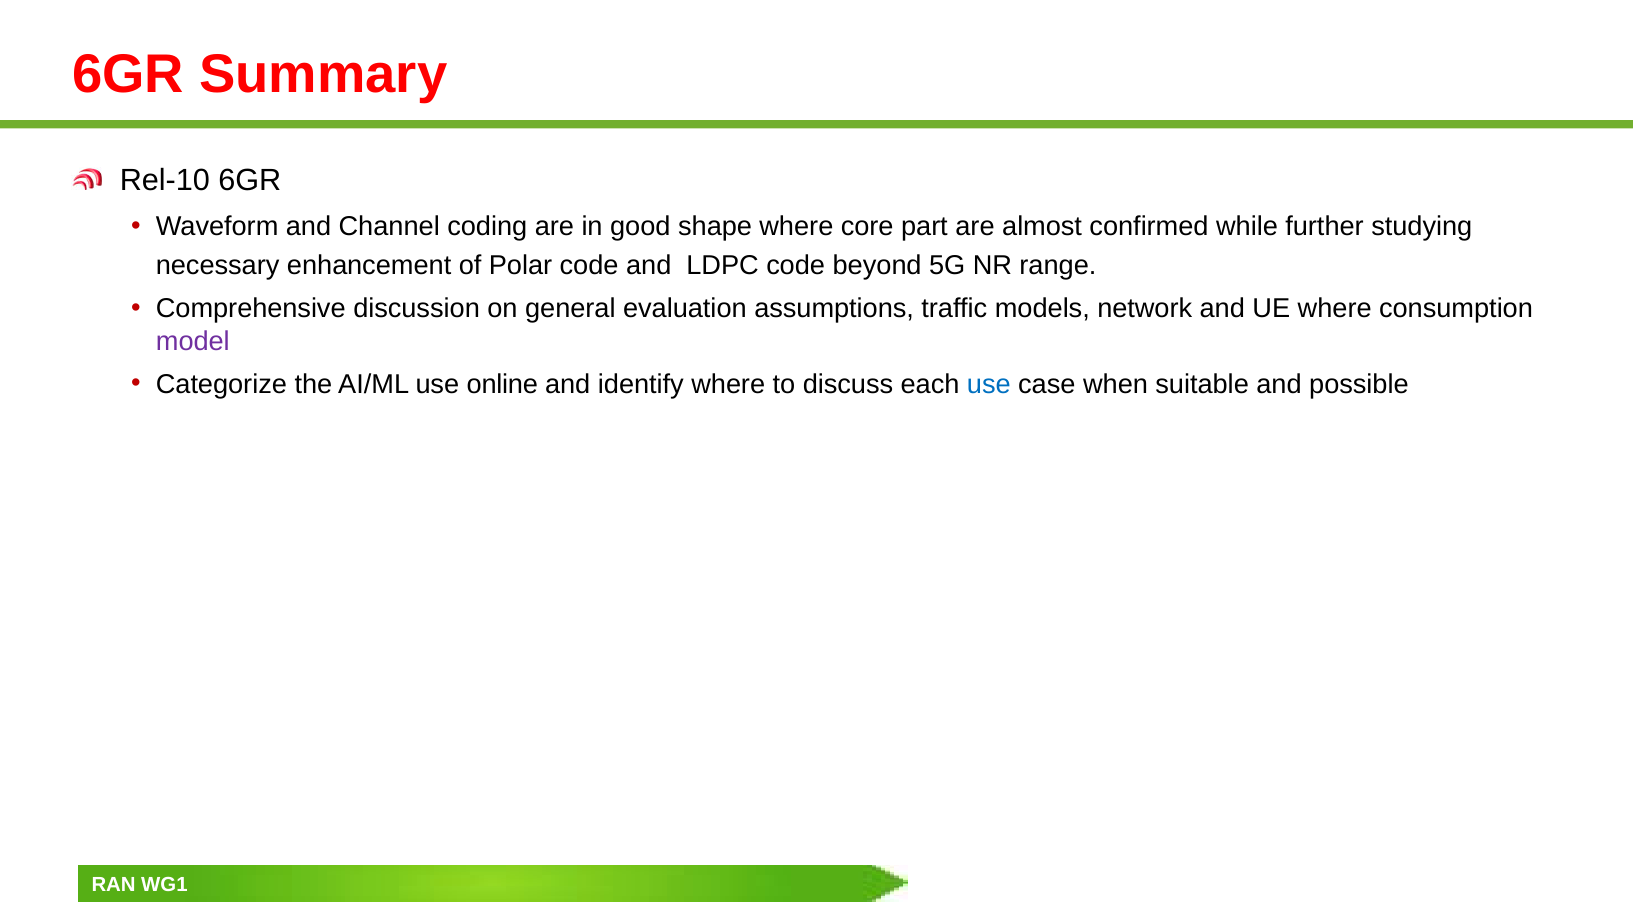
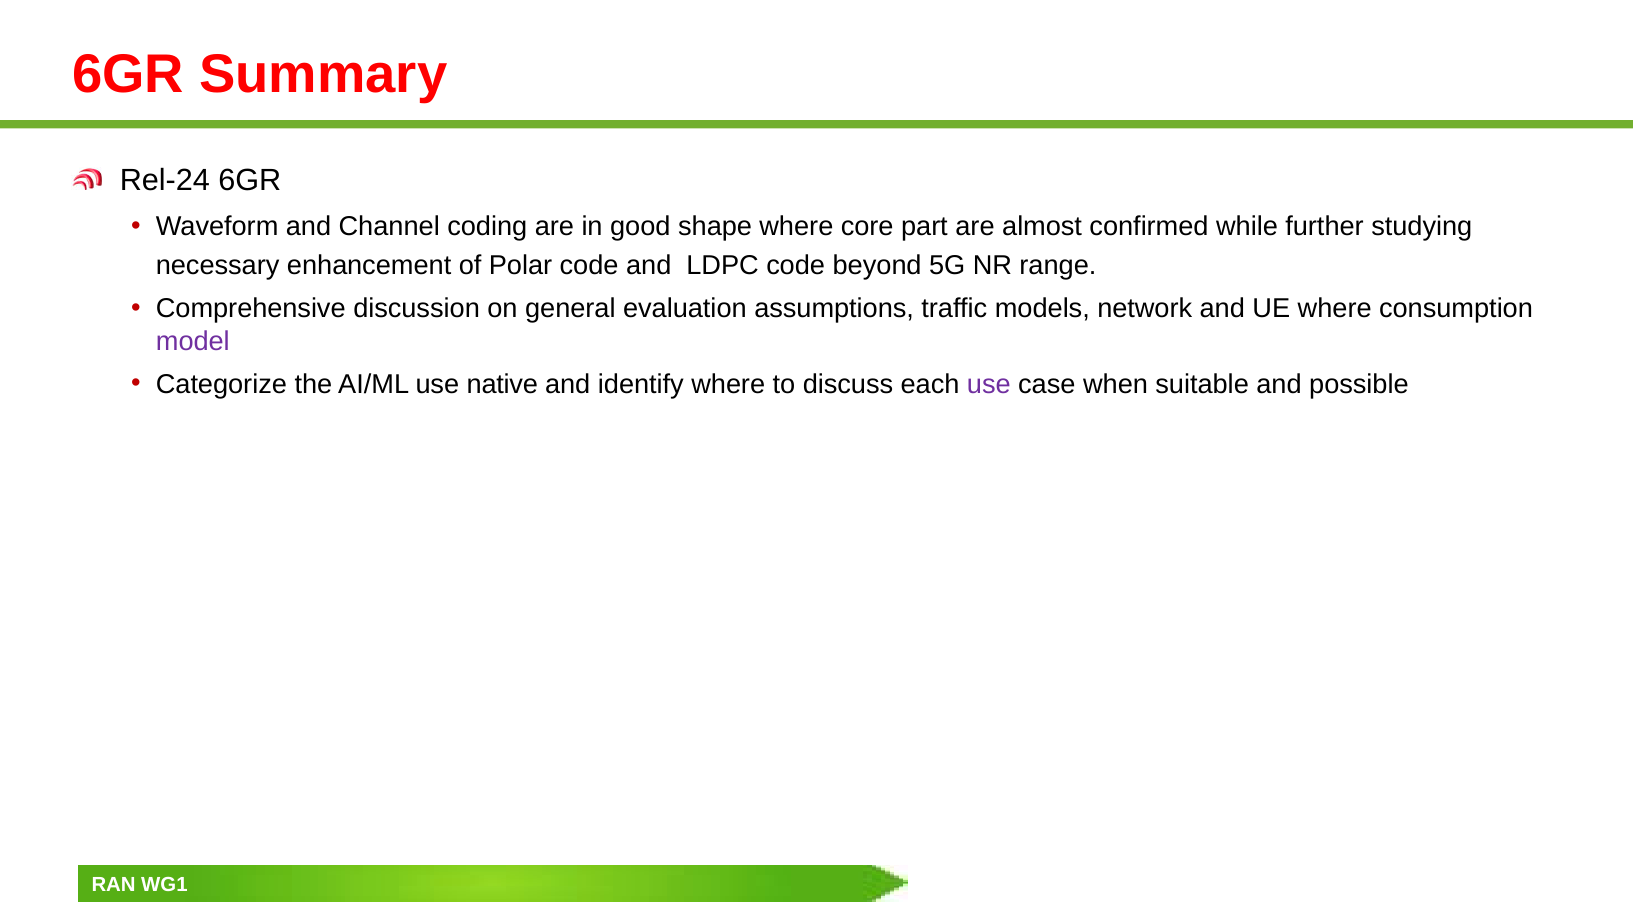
Rel-10: Rel-10 -> Rel-24
online: online -> native
use at (989, 384) colour: blue -> purple
